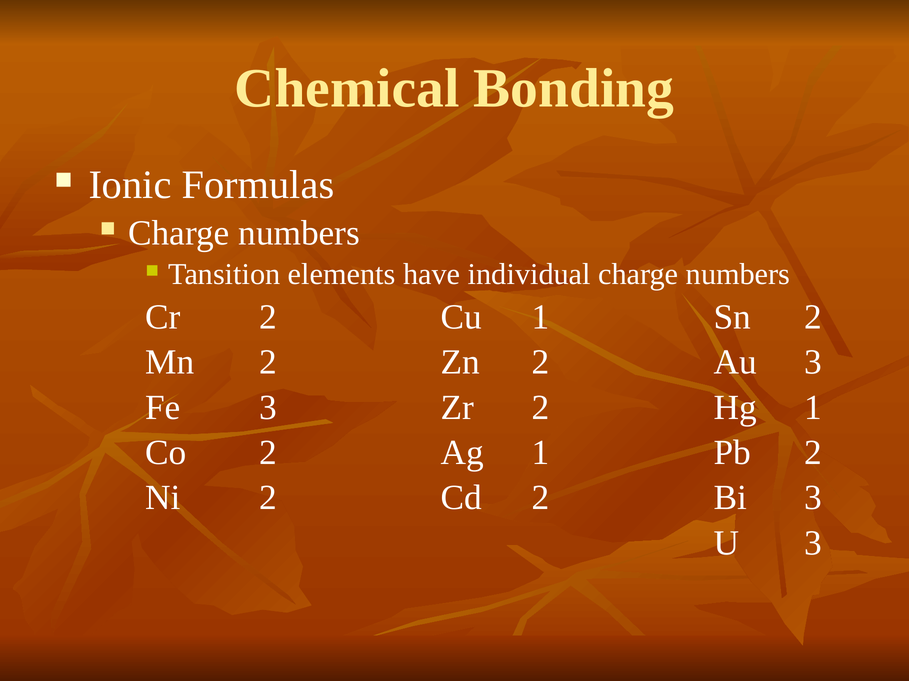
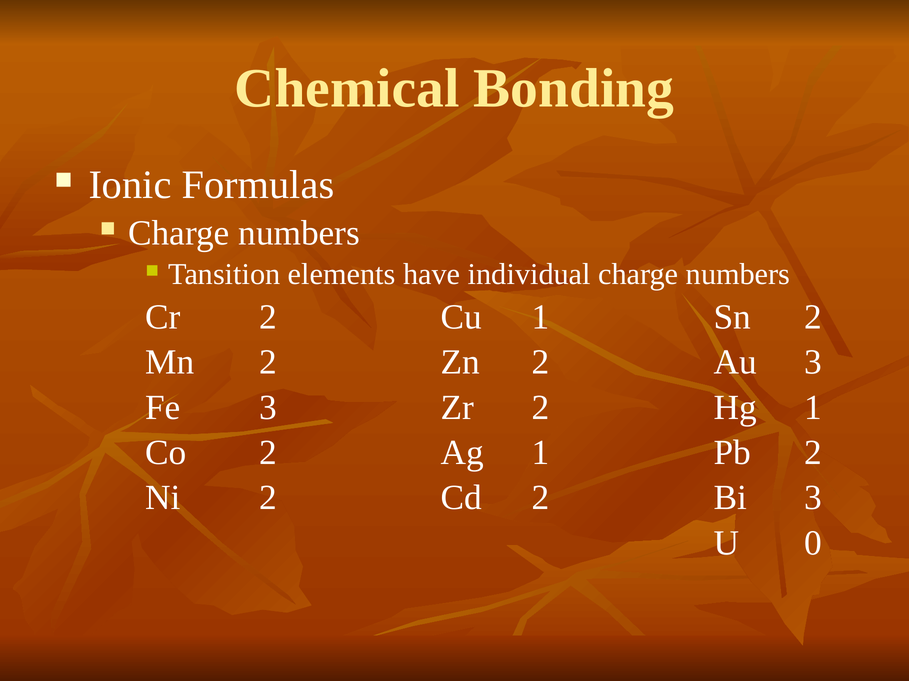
U 3: 3 -> 0
